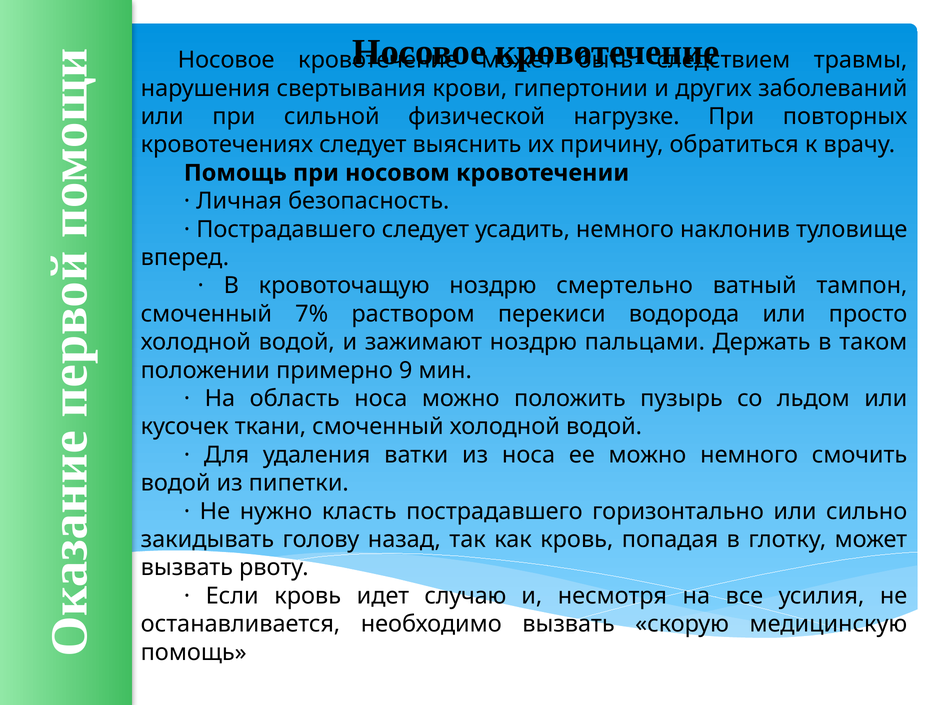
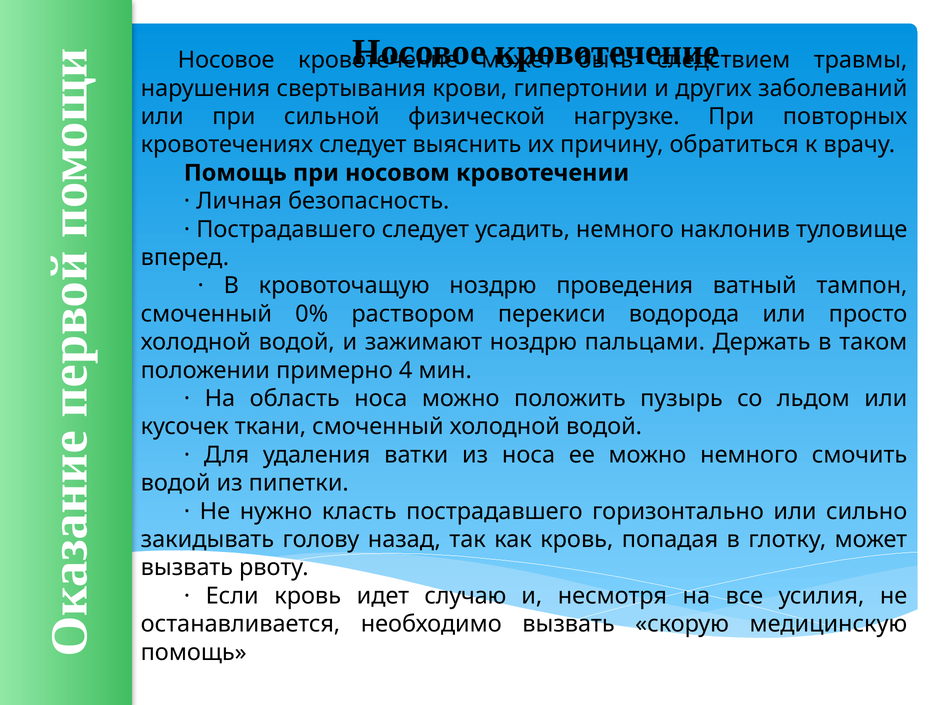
смертельно: смертельно -> проведения
7%: 7% -> 0%
9: 9 -> 4
